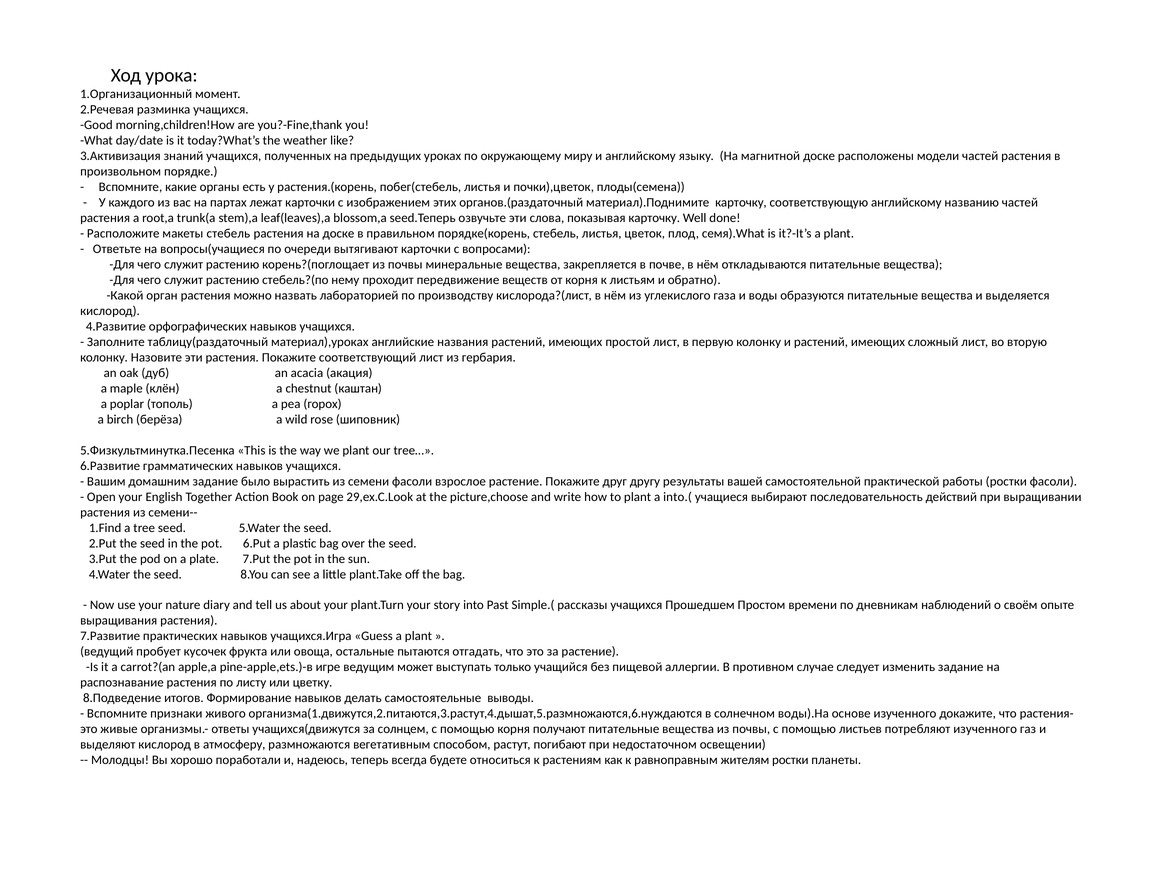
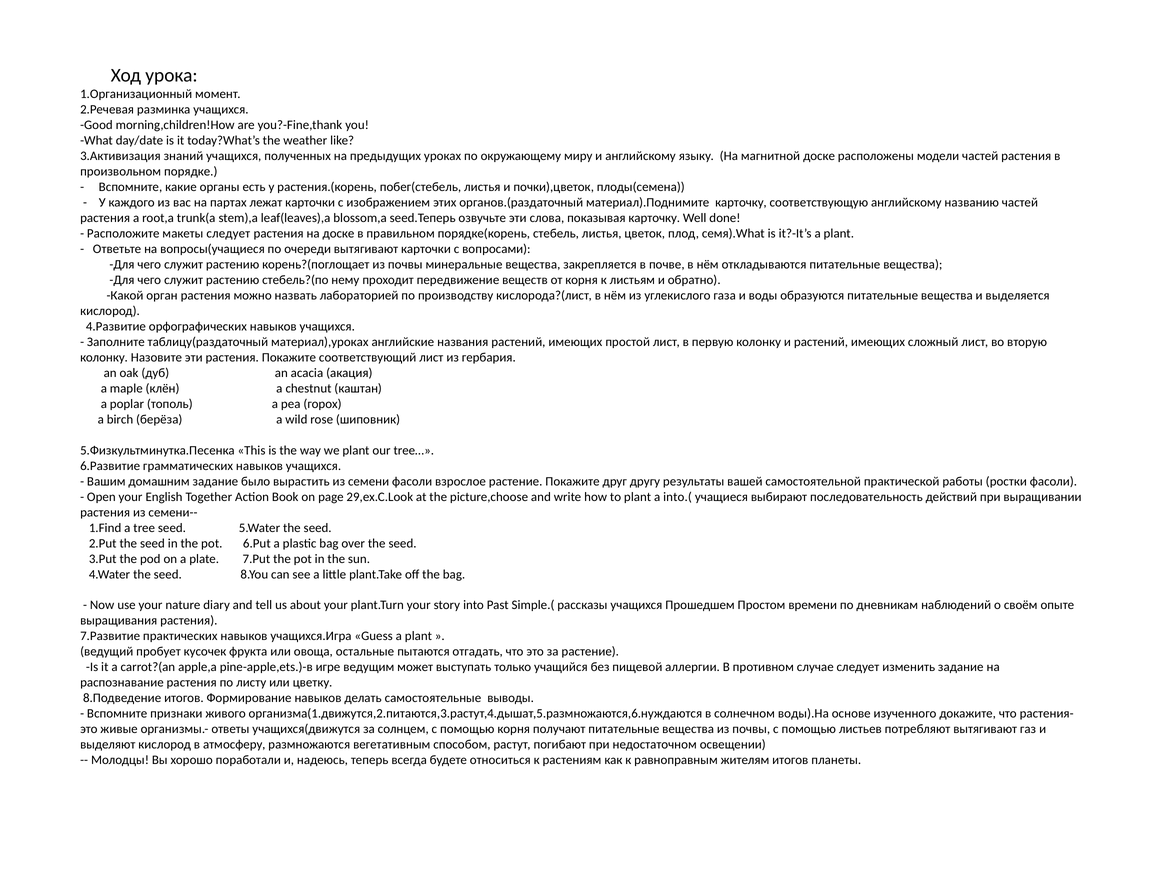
макеты стебель: стебель -> следует
потребляют изученного: изученного -> вытягивают
жителям ростки: ростки -> итогов
